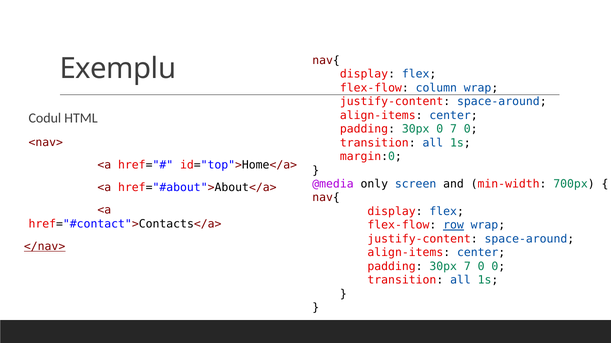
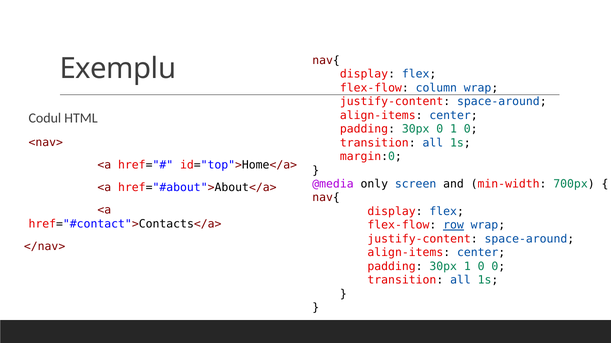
0 7: 7 -> 1
</nav> underline: present -> none
30px 7: 7 -> 1
